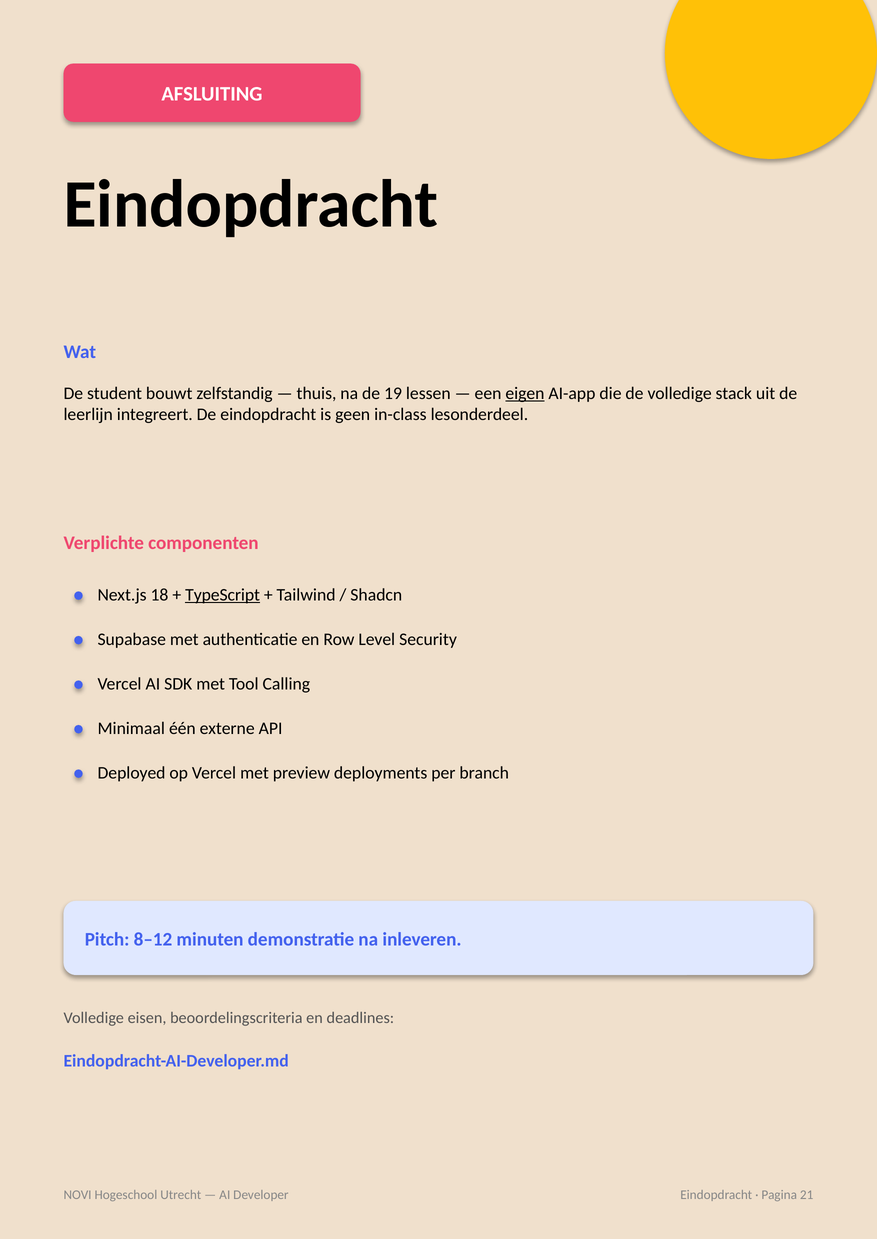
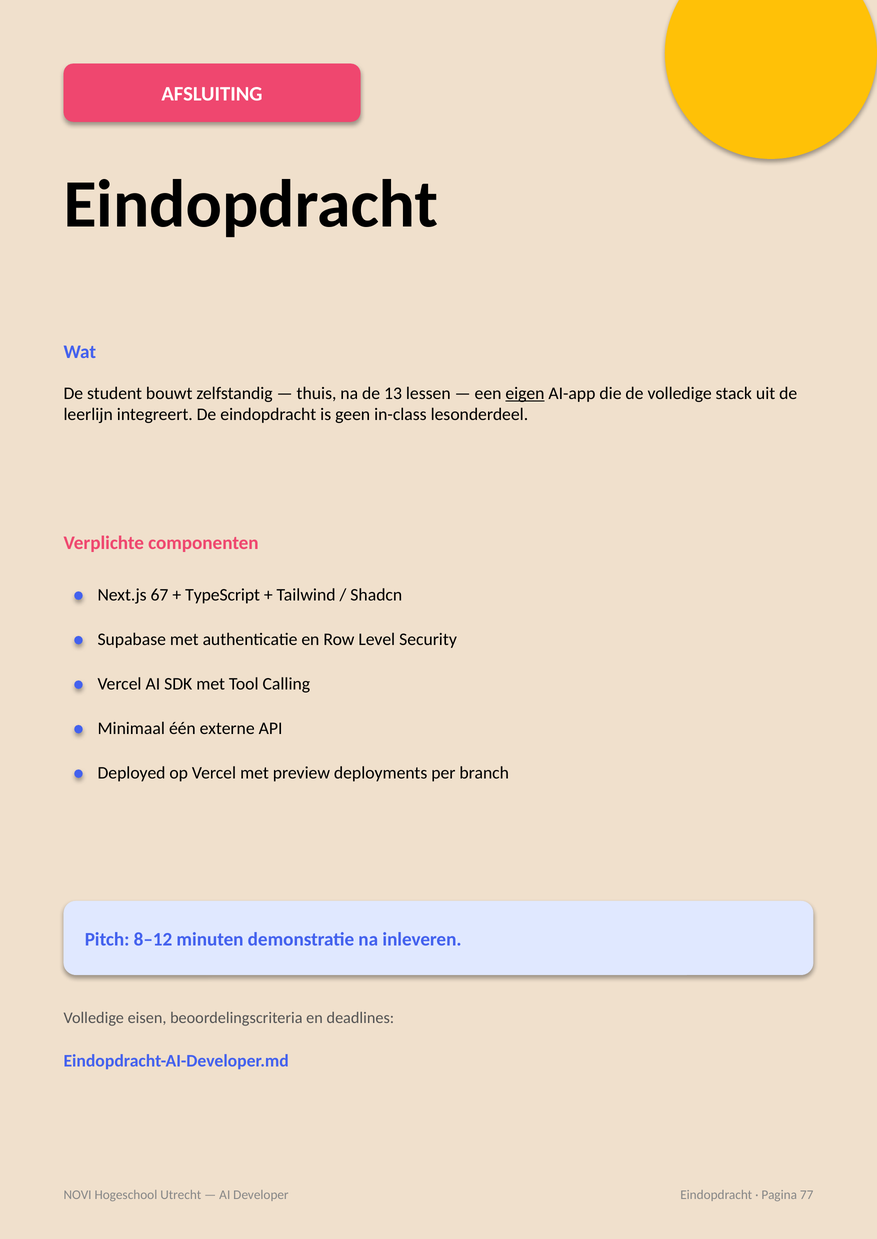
19: 19 -> 13
18: 18 -> 67
TypeScript underline: present -> none
21: 21 -> 77
